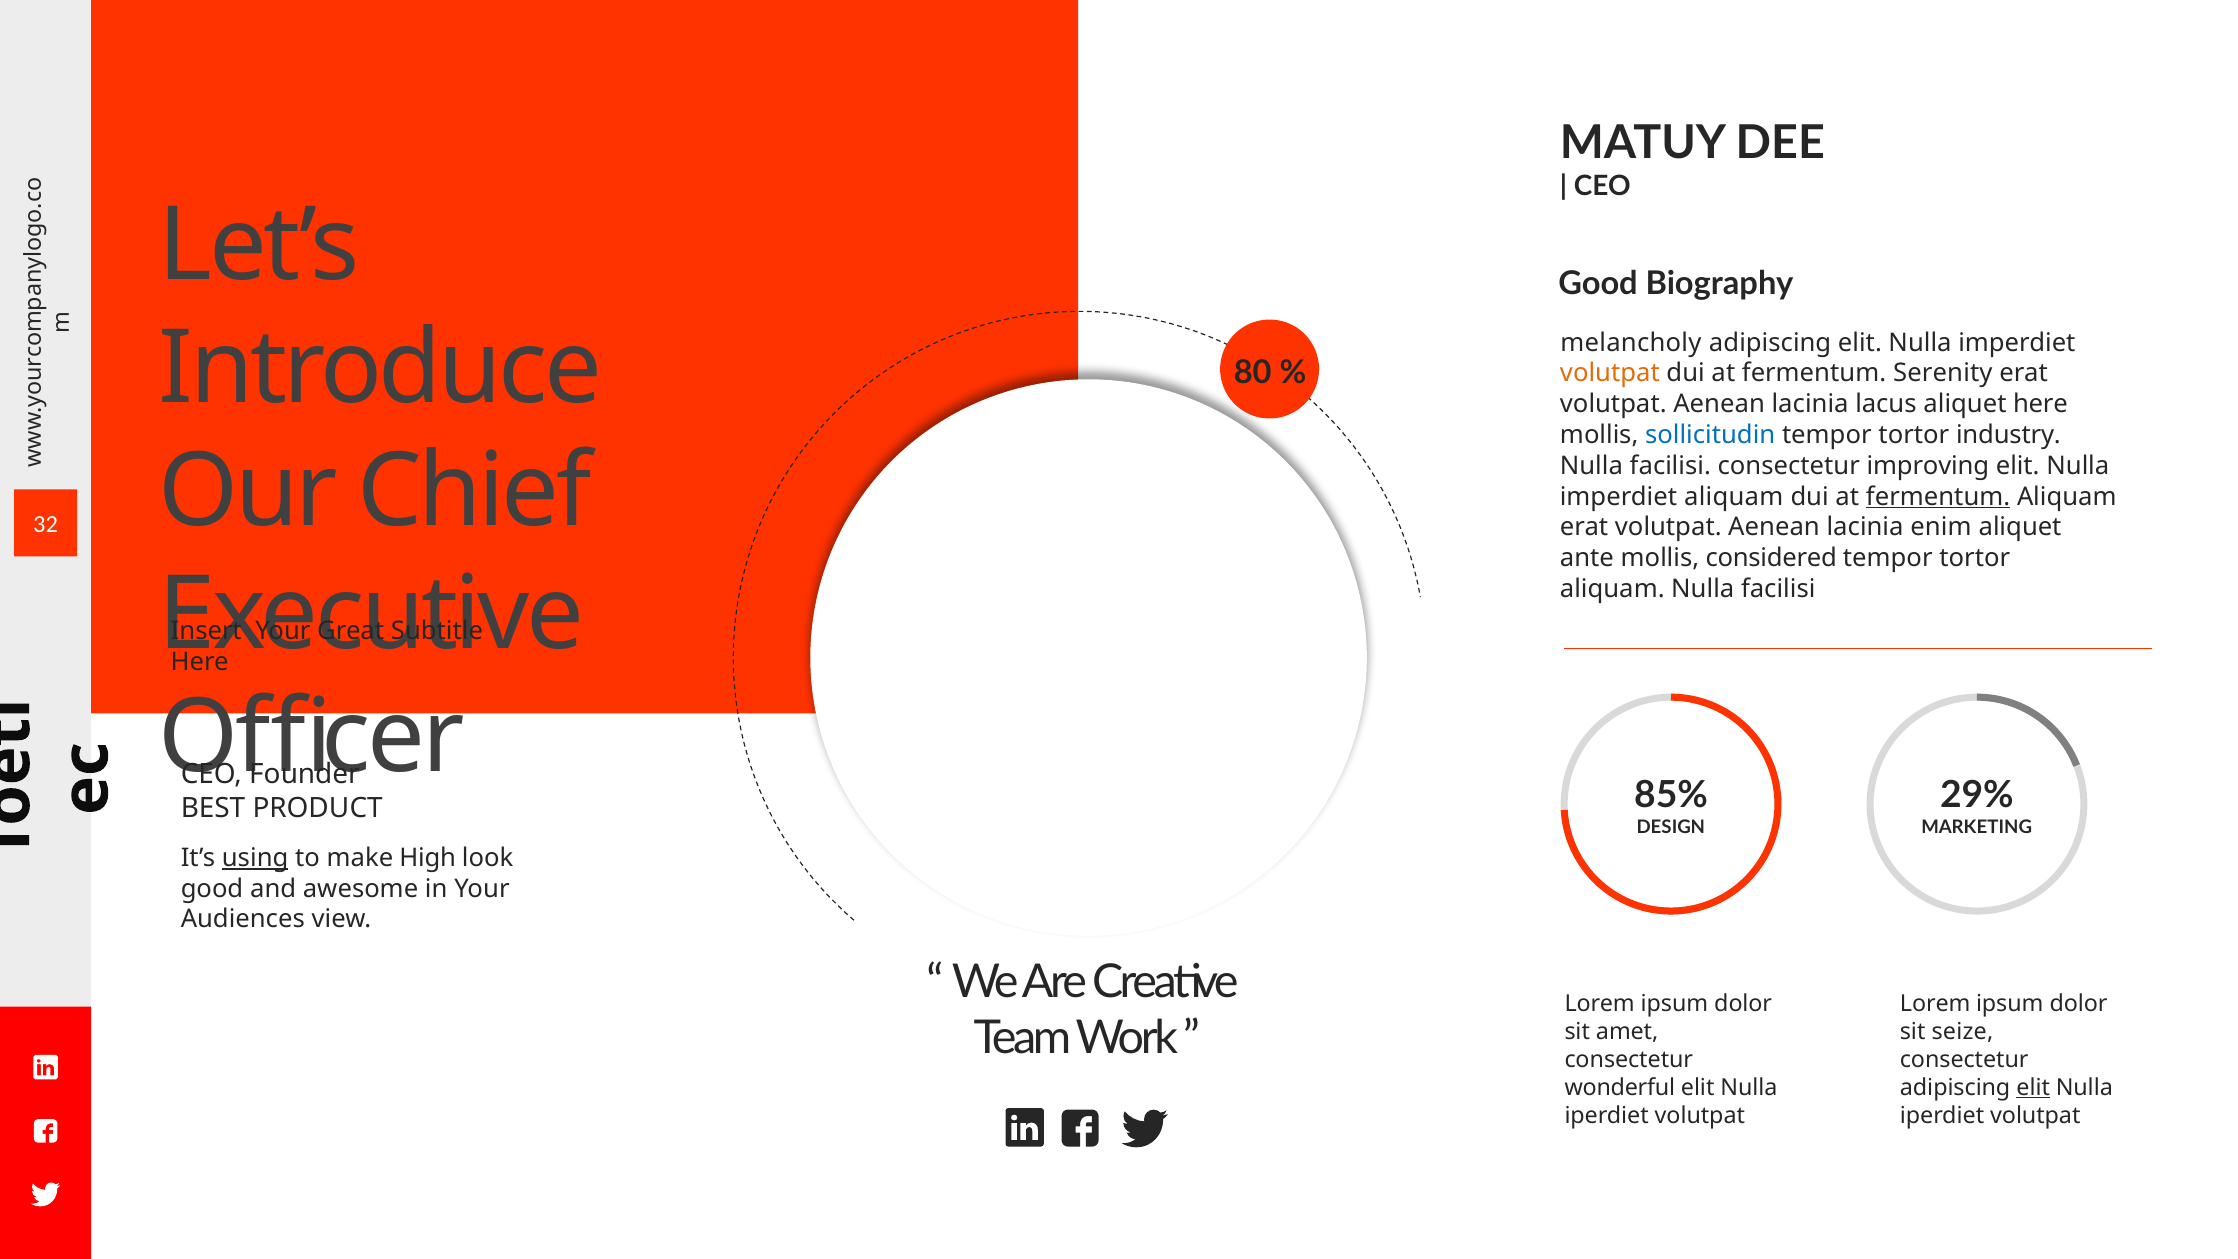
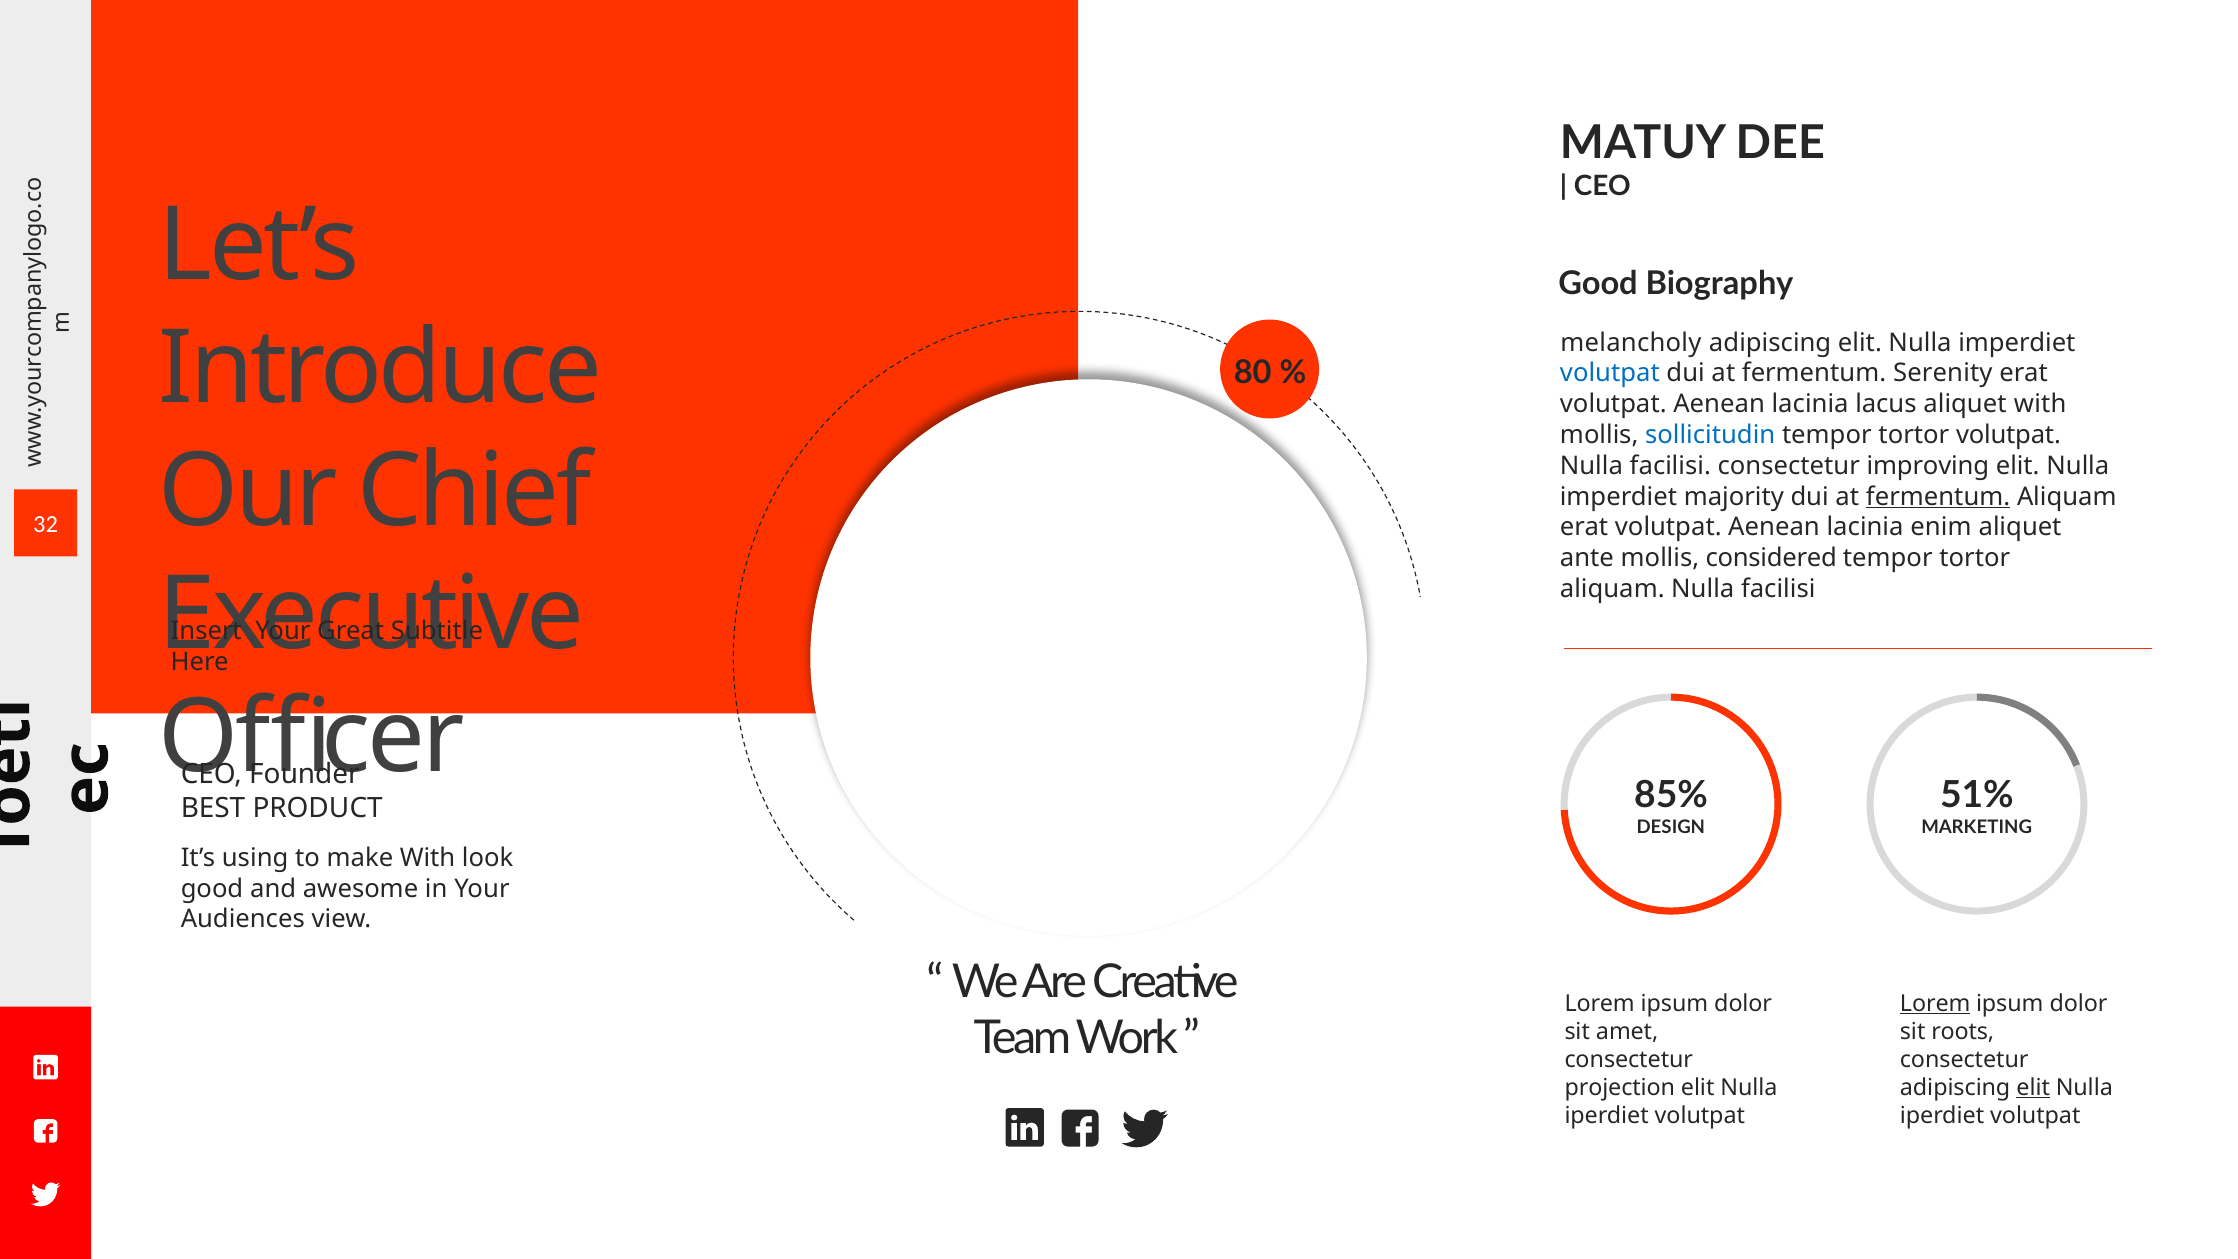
volutpat at (1610, 373) colour: orange -> blue
aliquet here: here -> with
tortor industry: industry -> volutpat
imperdiet aliquam: aliquam -> majority
29%: 29% -> 51%
using underline: present -> none
make High: High -> With
Lorem at (1935, 1003) underline: none -> present
seize: seize -> roots
wonderful: wonderful -> projection
